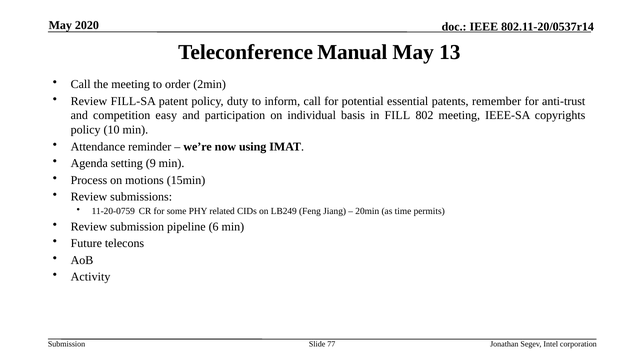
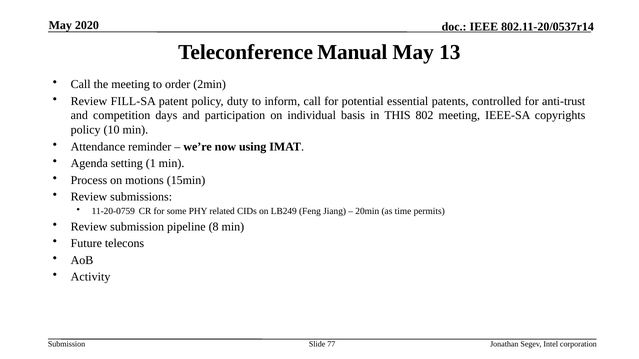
remember: remember -> controlled
easy: easy -> days
FILL: FILL -> THIS
9: 9 -> 1
6: 6 -> 8
